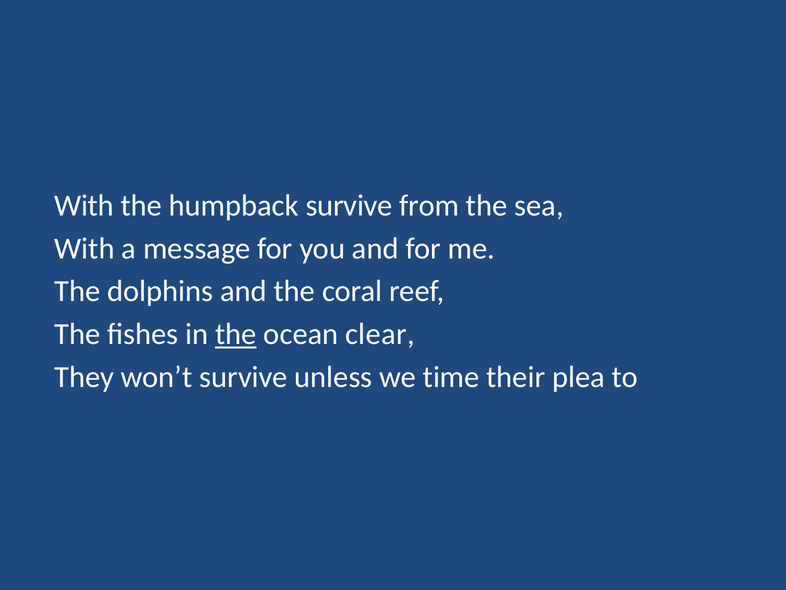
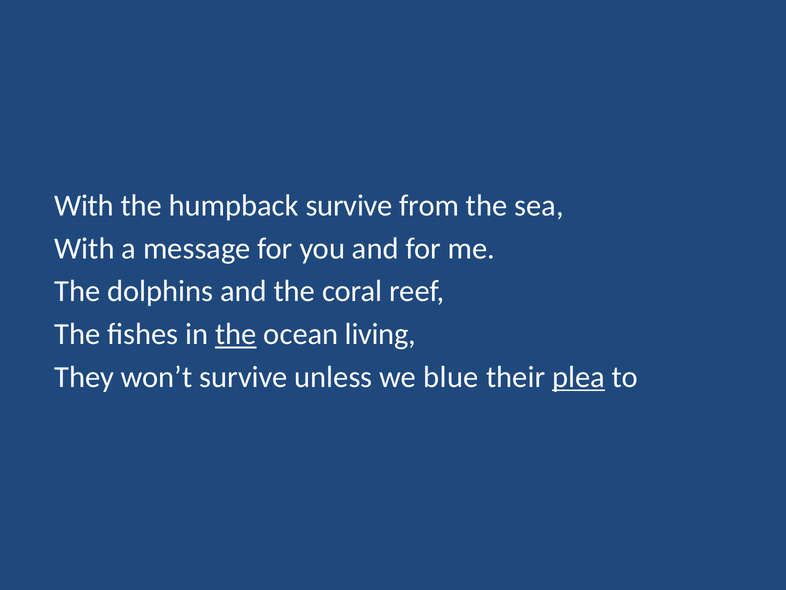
clear: clear -> living
time: time -> blue
plea underline: none -> present
